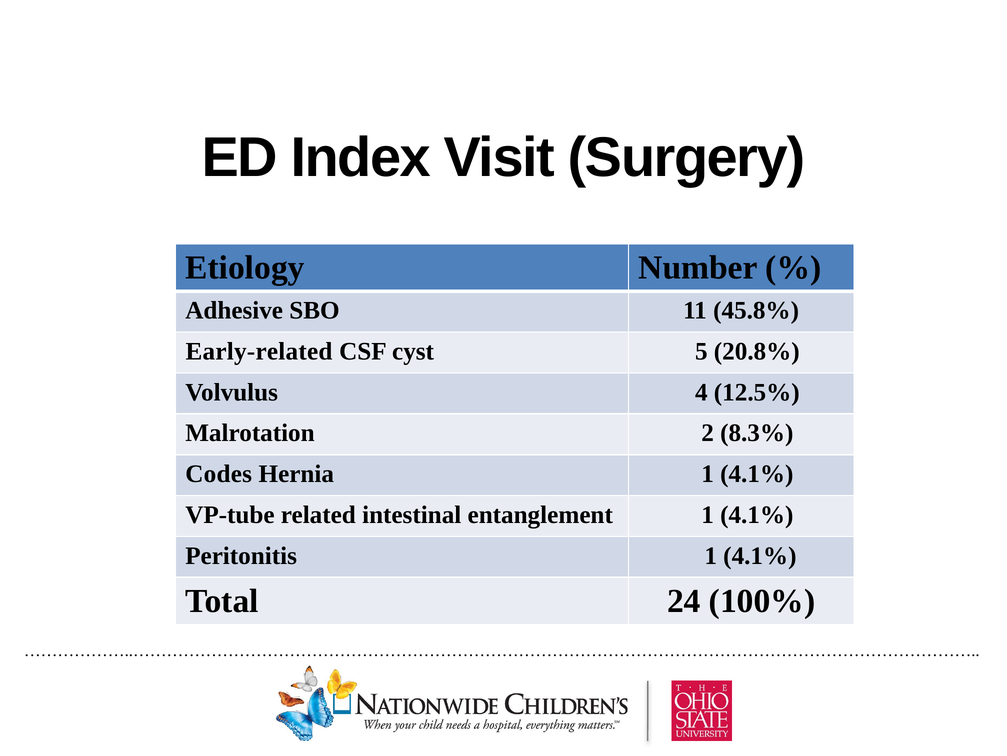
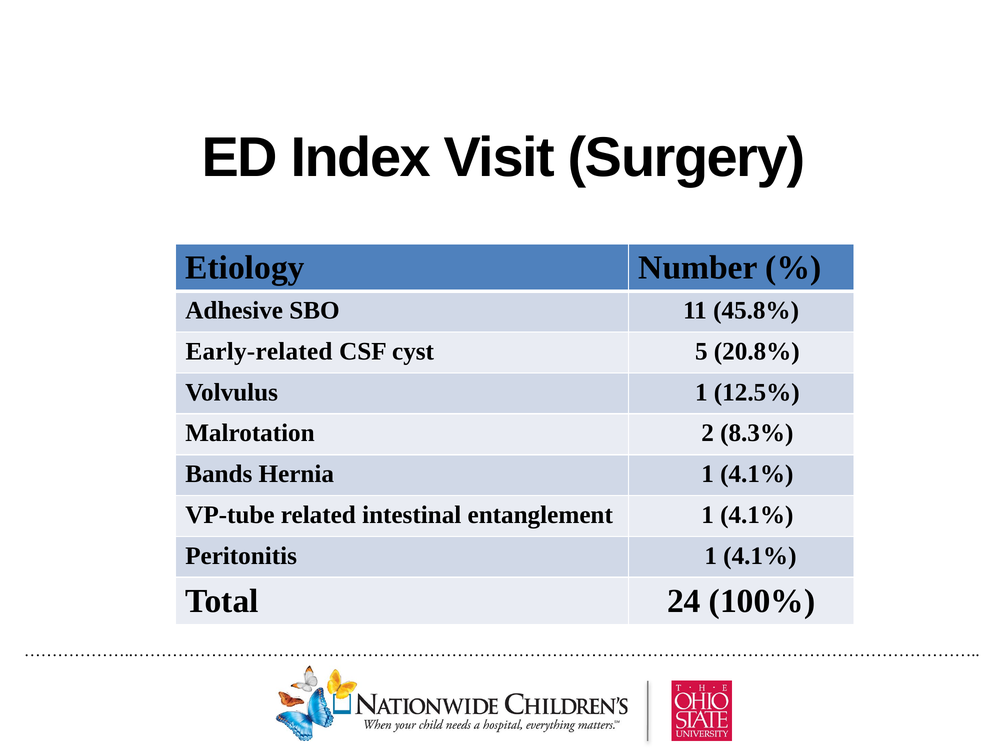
Volvulus 4: 4 -> 1
Codes: Codes -> Bands
